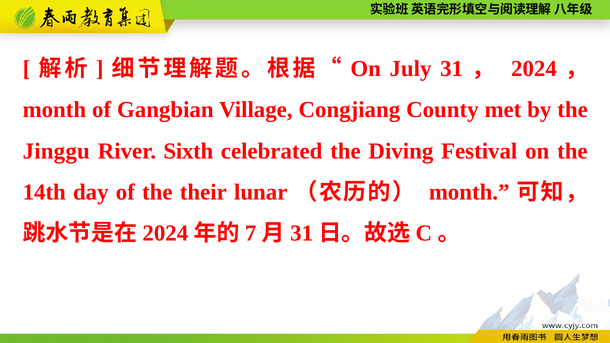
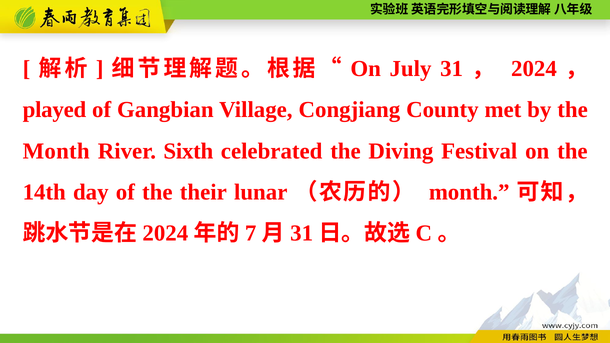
month at (54, 110): month -> played
Jinggu at (56, 151): Jinggu -> Month
